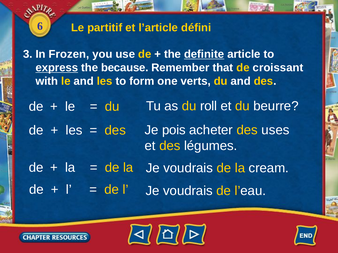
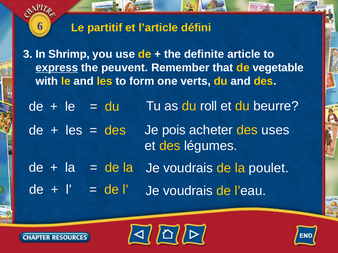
Frozen: Frozen -> Shrimp
definite underline: present -> none
because: because -> peuvent
croissant: croissant -> vegetable
cream: cream -> poulet
